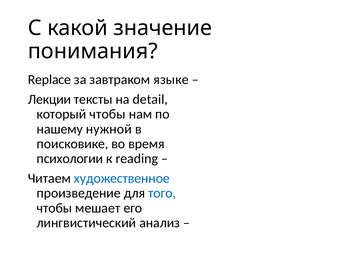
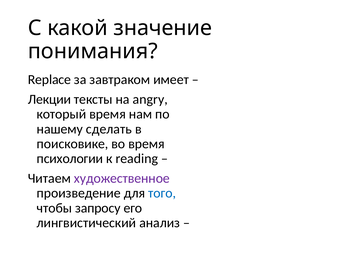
языке: языке -> имеет
detail: detail -> angry
который чтобы: чтобы -> время
нужной: нужной -> сделать
художественное colour: blue -> purple
мешает: мешает -> запросу
